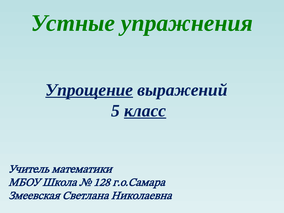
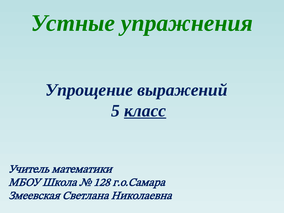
Упрощение underline: present -> none
